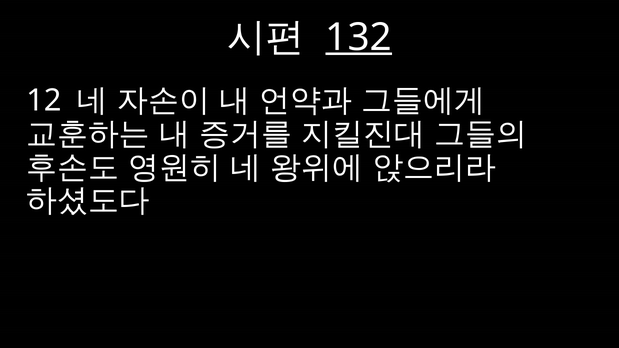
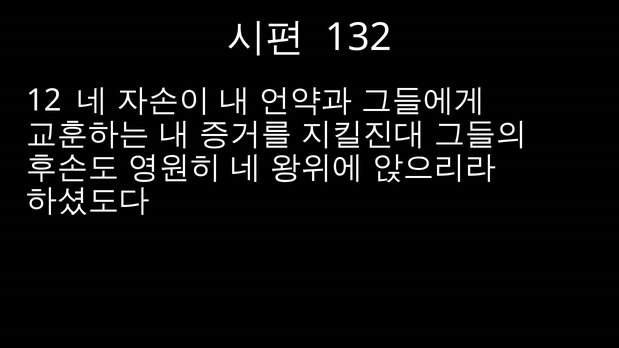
132 underline: present -> none
